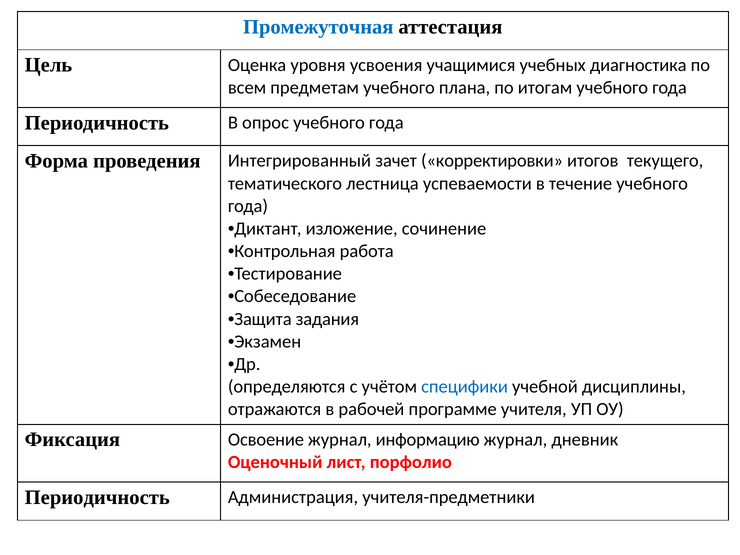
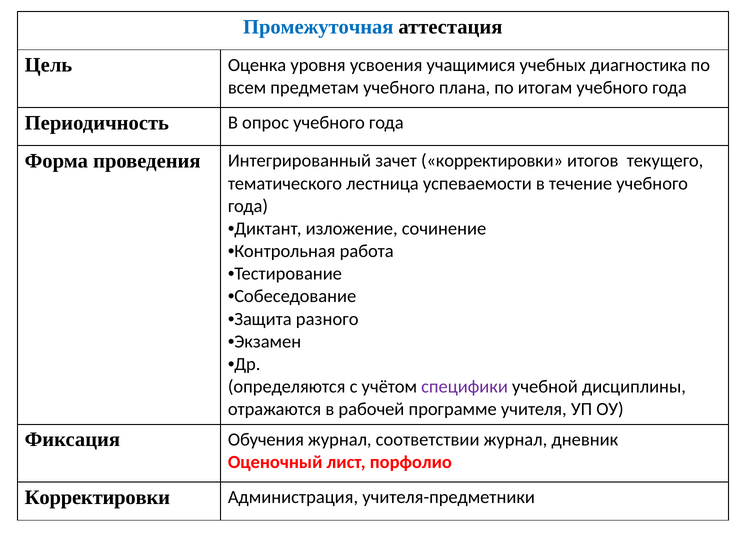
задания: задания -> разного
специфики colour: blue -> purple
Освоение: Освоение -> Обучения
информацию: информацию -> соответствии
Периодичность at (97, 497): Периодичность -> Корректировки
